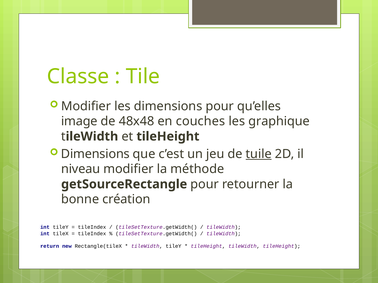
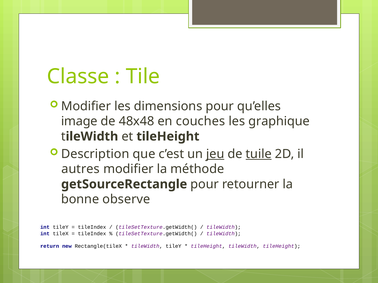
Dimensions at (95, 154): Dimensions -> Description
jeu underline: none -> present
niveau: niveau -> autres
création: création -> observe
